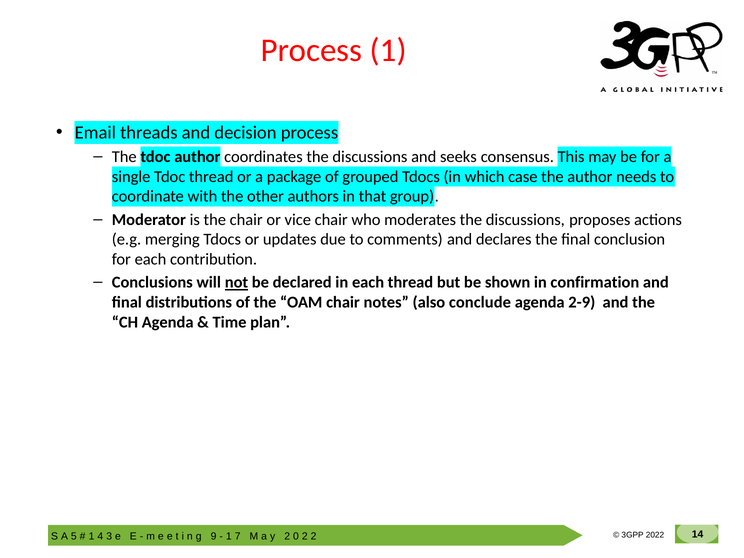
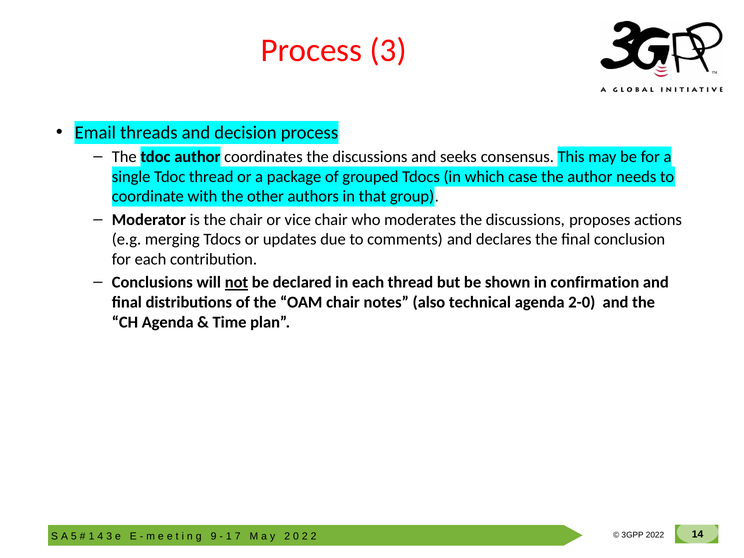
Process 1: 1 -> 3
conclude: conclude -> technical
2-9: 2-9 -> 2-0
